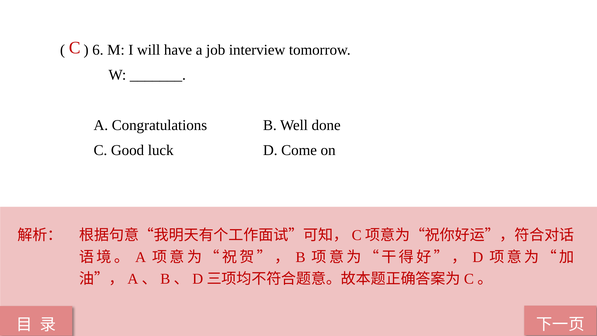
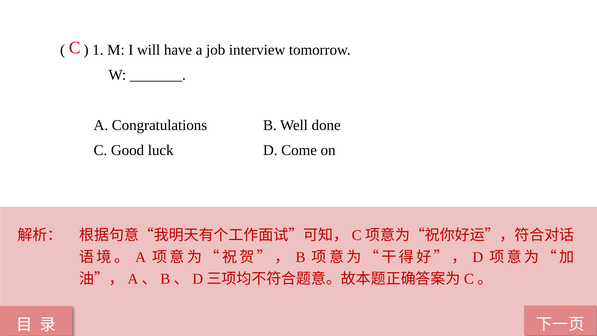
6: 6 -> 1
